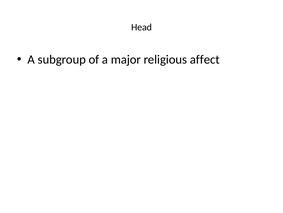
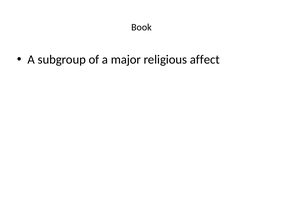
Head: Head -> Book
